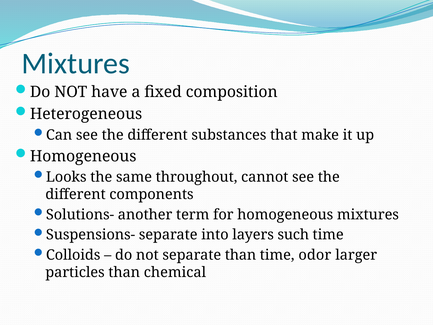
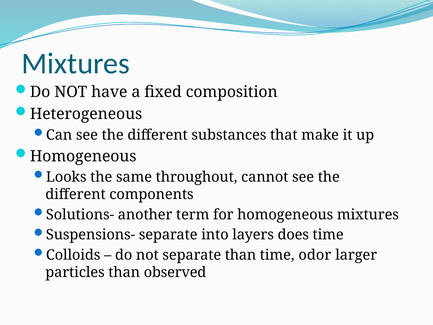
such: such -> does
chemical: chemical -> observed
